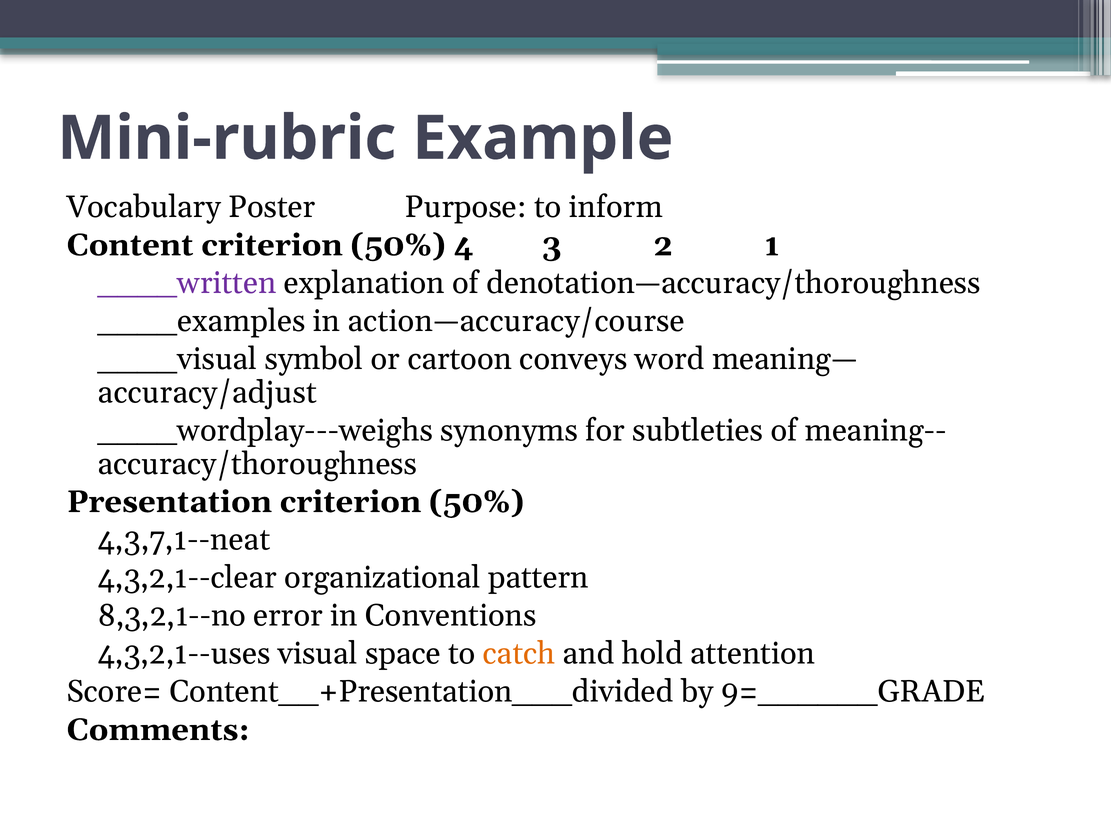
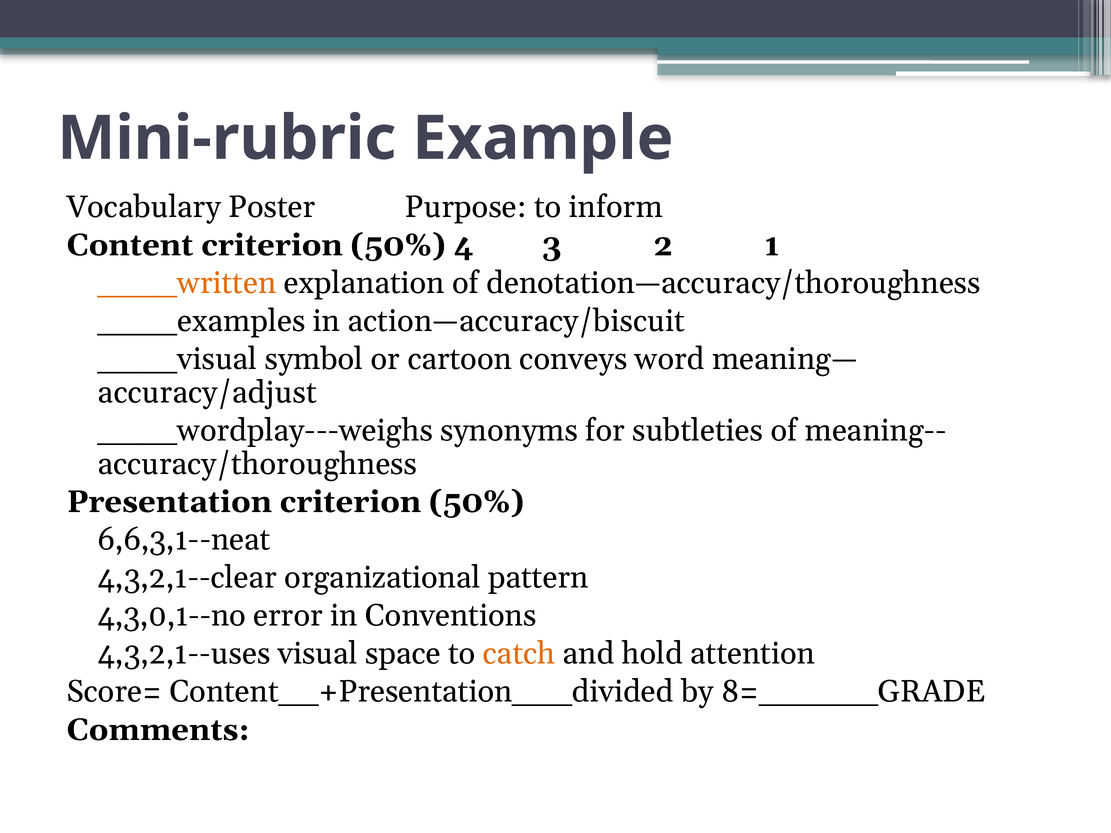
____written colour: purple -> orange
action—accuracy/course: action—accuracy/course -> action—accuracy/biscuit
4,3,7,1--neat: 4,3,7,1--neat -> 6,6,3,1--neat
8,3,2,1--no: 8,3,2,1--no -> 4,3,0,1--no
9=______GRADE: 9=______GRADE -> 8=______GRADE
